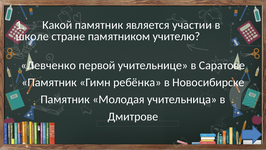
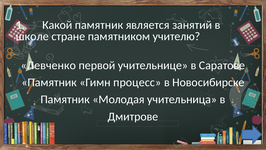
участии: участии -> занятий
ребёнка: ребёнка -> процесс
